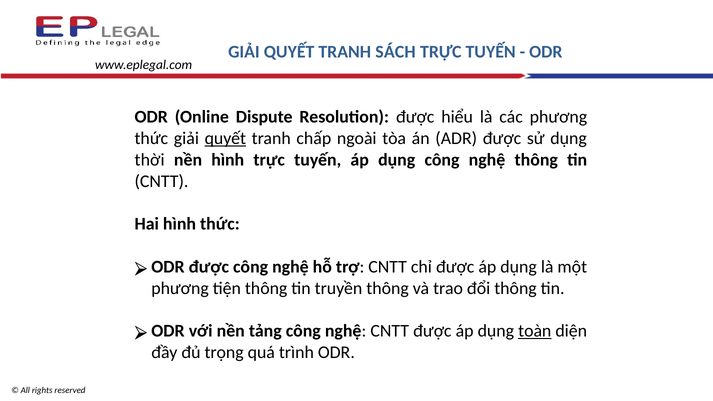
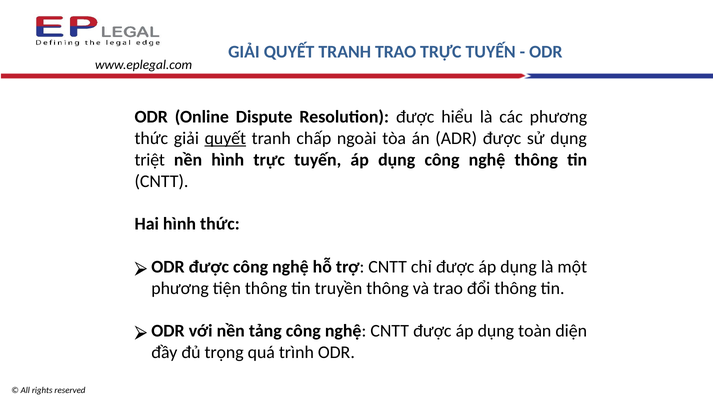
TRANH SÁCH: SÁCH -> TRAO
thời: thời -> triệt
toàn underline: present -> none
